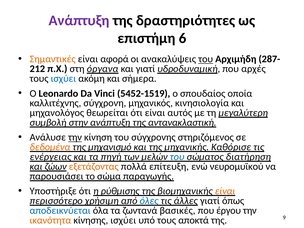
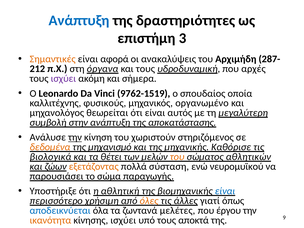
Ανάπτυξη at (79, 21) colour: purple -> blue
6: 6 -> 3
του at (206, 59) underline: present -> none
και γιατί: γιατί -> τους
ισχύει at (63, 79) colour: blue -> purple
5452-1519: 5452-1519 -> 9762-1519
σύγχρονη: σύγχρονη -> φυσικούς
κινησιολογία: κινησιολογία -> οργανωμένο
αντανακλαστική: αντανακλαστική -> αποκατάστασης
σύγχρονης: σύγχρονης -> χωριστούν
ενέργειας: ενέργειας -> βιολογικά
πηγή: πηγή -> θέτει
του at (177, 157) colour: blue -> orange
διατήρηση: διατήρηση -> αθλητικών
επίτευξη: επίτευξη -> σύσταση
ρύθμισης: ρύθμισης -> αθλητική
είναι at (225, 191) colour: orange -> blue
όλες colour: blue -> orange
βασικές: βασικές -> μελέτες
